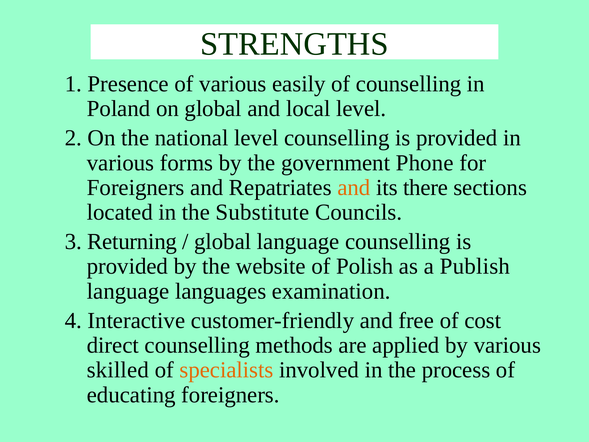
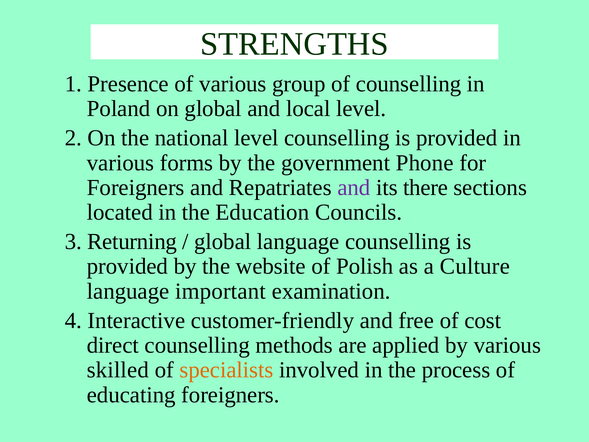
easily: easily -> group
and at (354, 187) colour: orange -> purple
Substitute: Substitute -> Education
Publish: Publish -> Culture
languages: languages -> important
